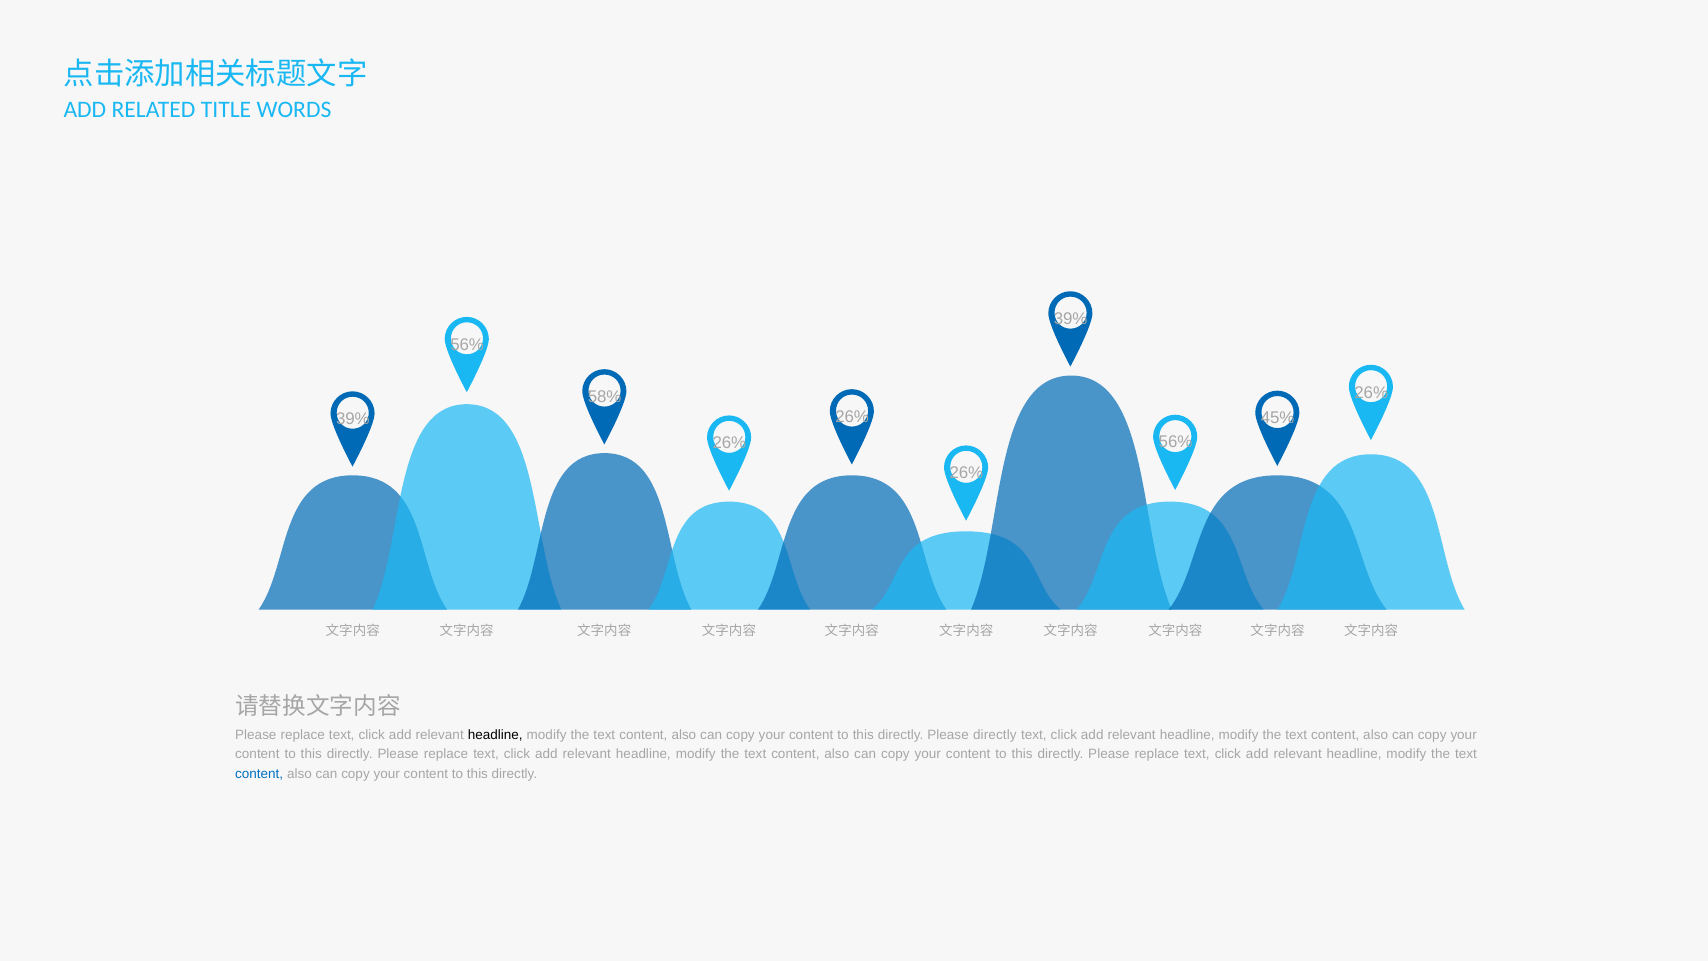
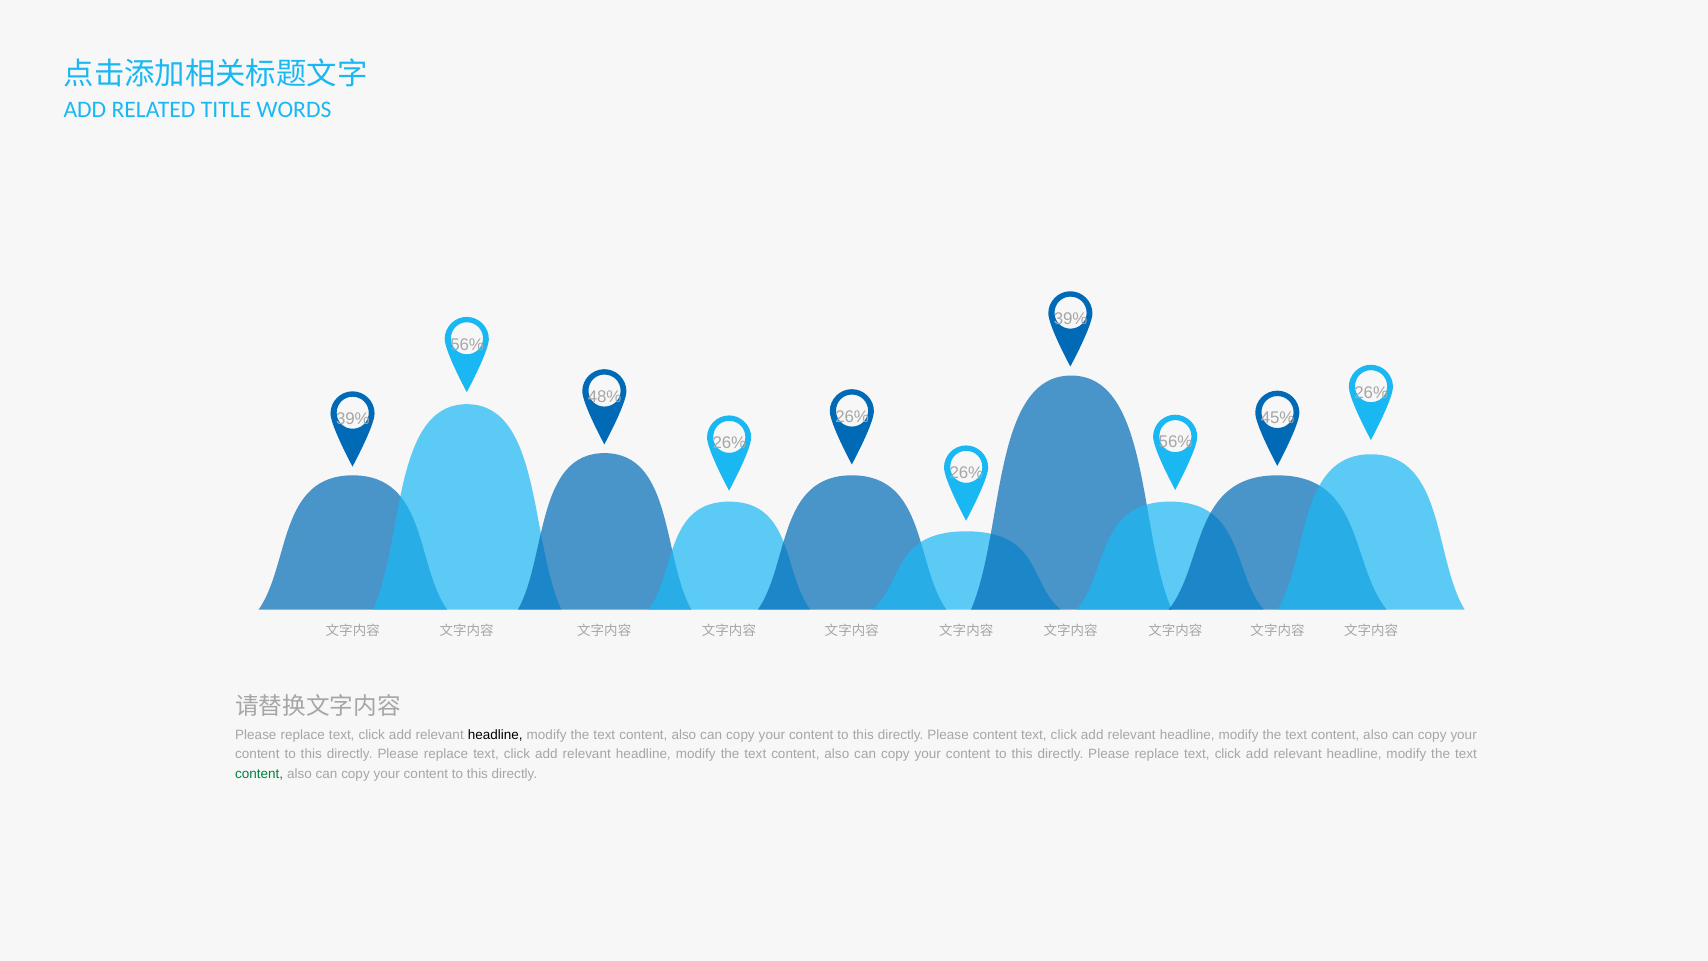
58%: 58% -> 48%
Please directly: directly -> content
content at (259, 774) colour: blue -> green
